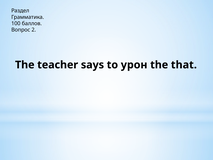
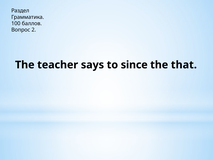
урон: урон -> since
